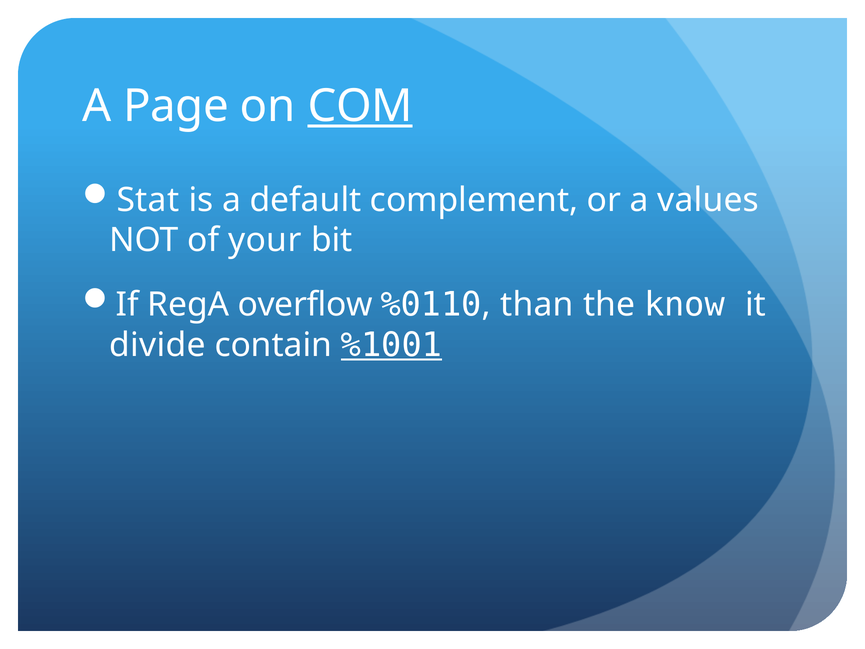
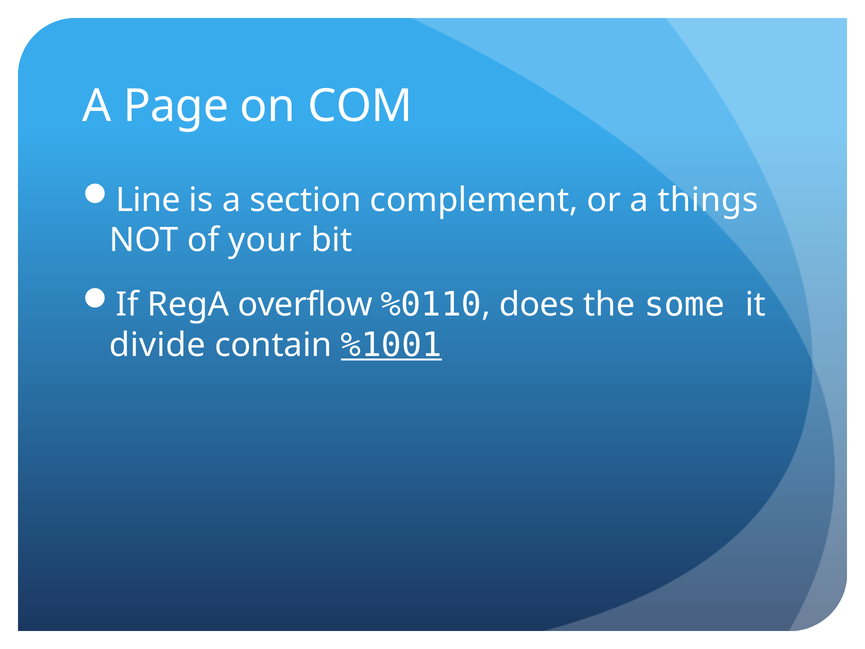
COM underline: present -> none
Stat: Stat -> Line
default: default -> section
values: values -> things
than: than -> does
know: know -> some
